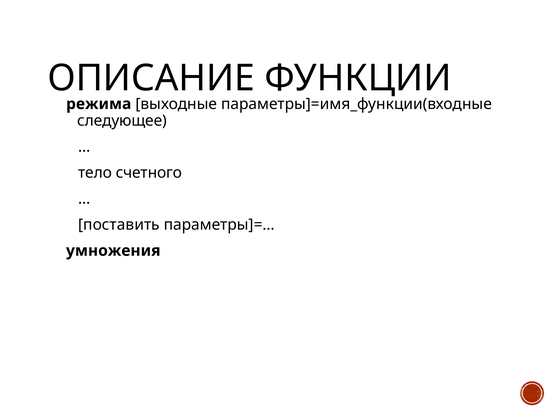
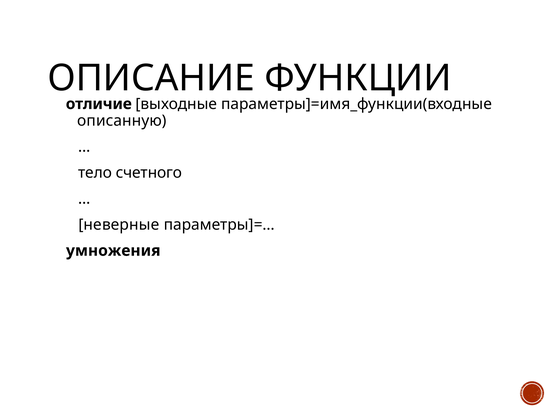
режима: режима -> отличие
следующее: следующее -> описанную
поставить: поставить -> неверные
